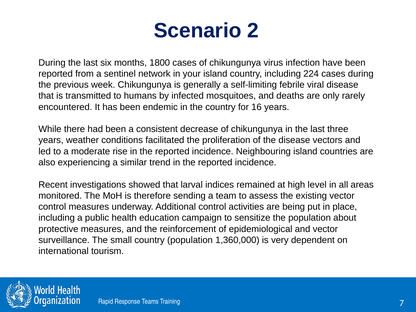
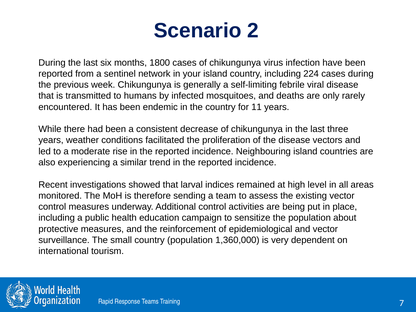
16: 16 -> 11
